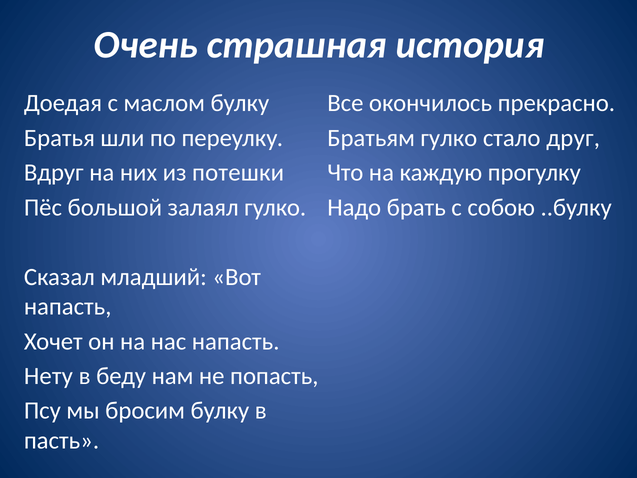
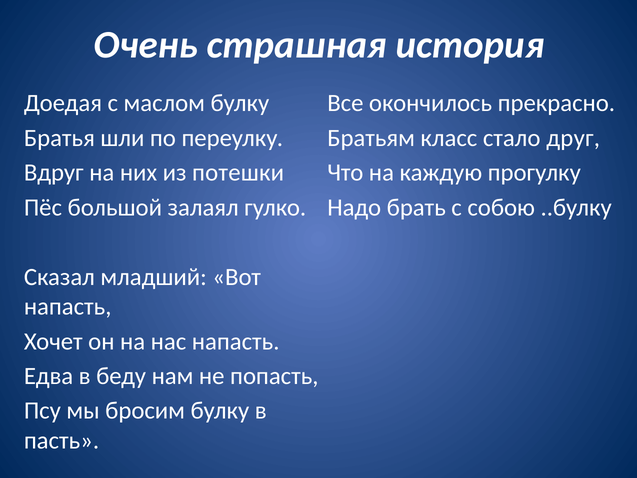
Братьям гулко: гулко -> класс
Нету: Нету -> Едва
